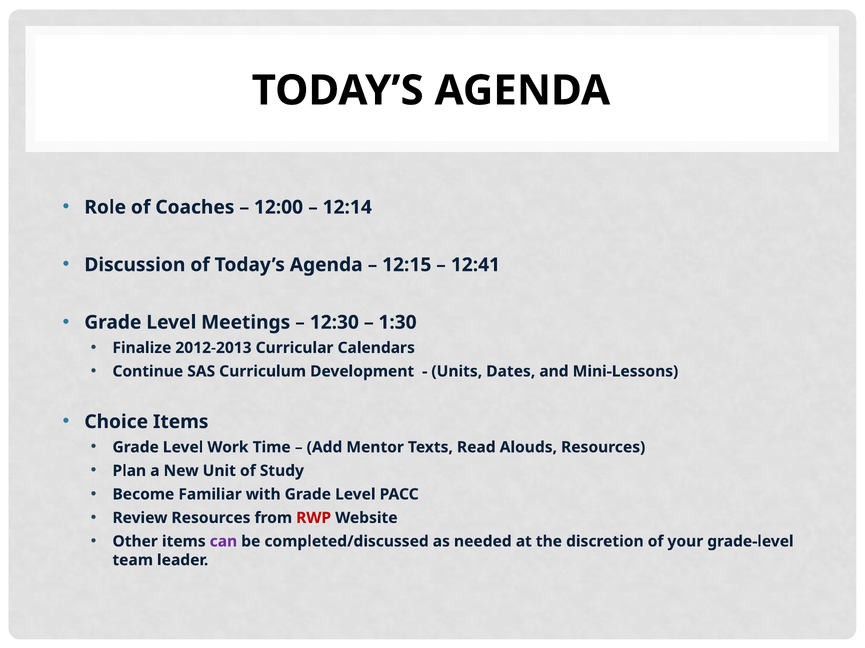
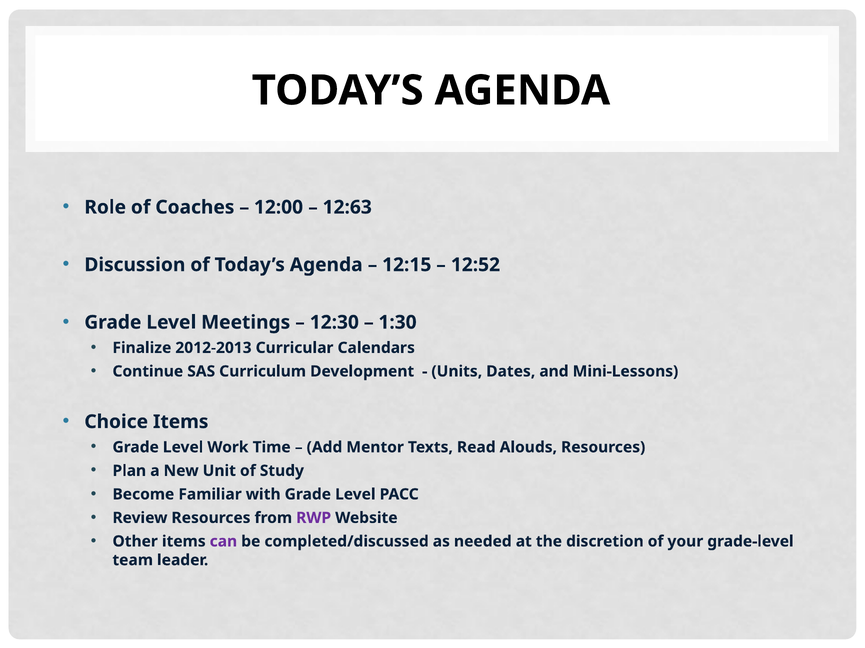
12:14: 12:14 -> 12:63
12:41: 12:41 -> 12:52
RWP colour: red -> purple
